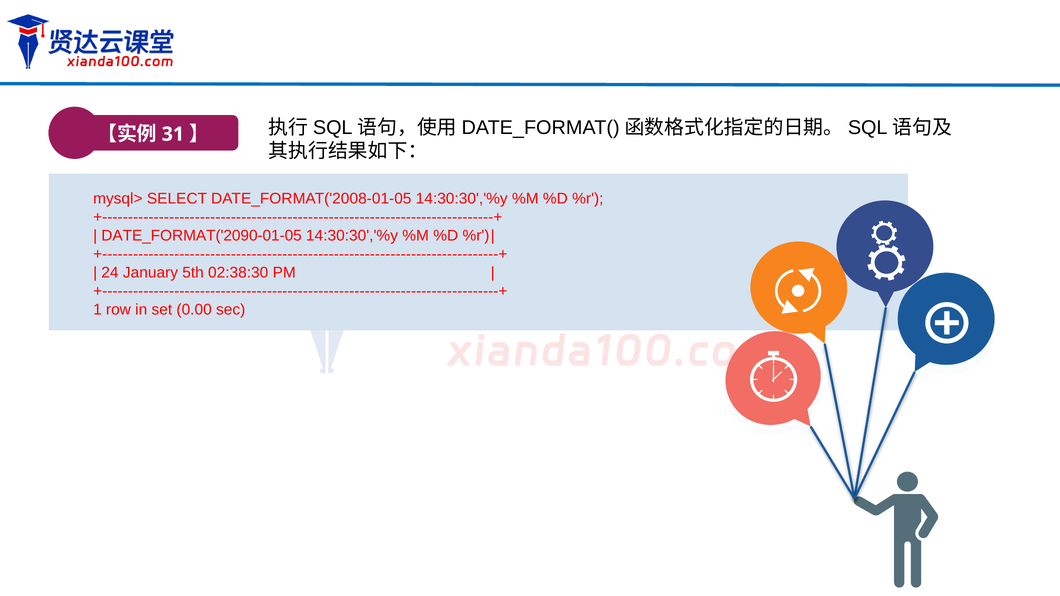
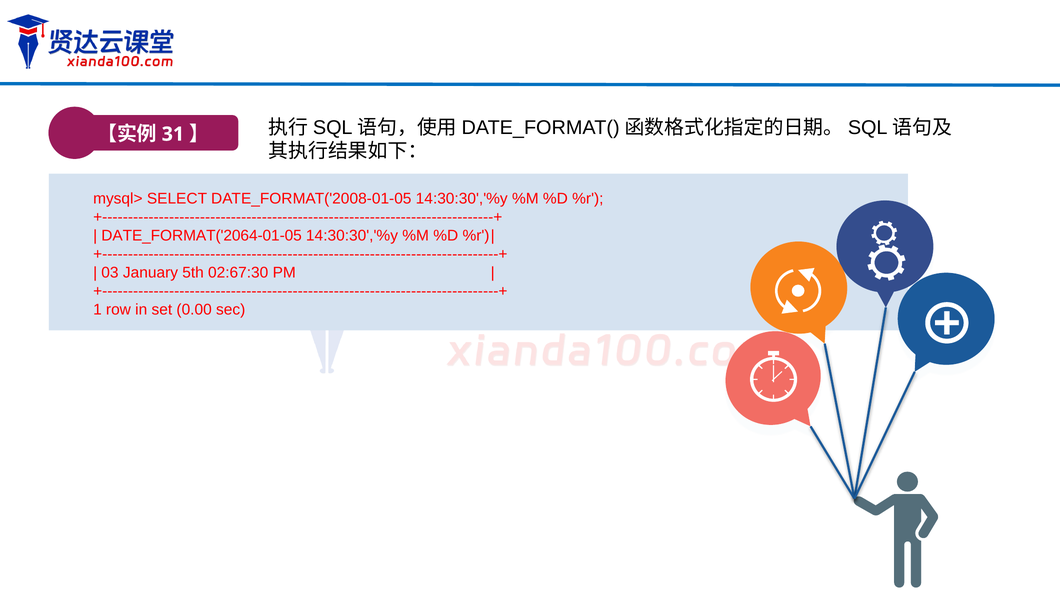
DATE_FORMAT('2090-01-05: DATE_FORMAT('2090-01-05 -> DATE_FORMAT('2064-01-05
24: 24 -> 03
02:38:30: 02:38:30 -> 02:67:30
